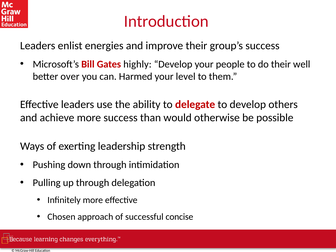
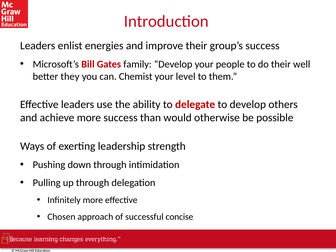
highly: highly -> family
over: over -> they
Harmed: Harmed -> Chemist
